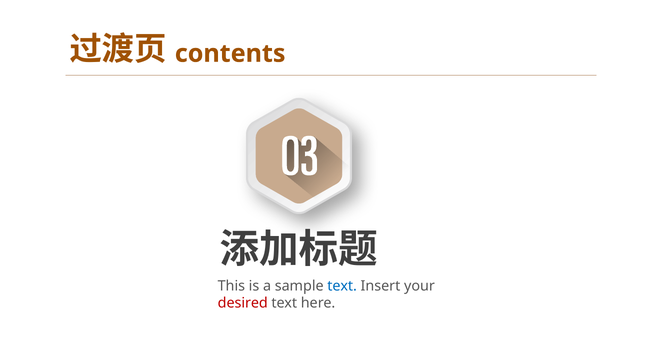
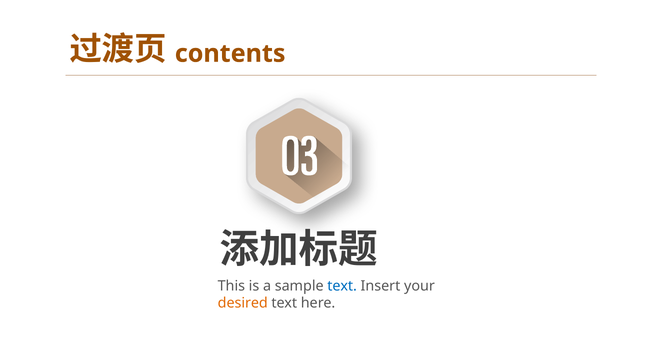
desired colour: red -> orange
